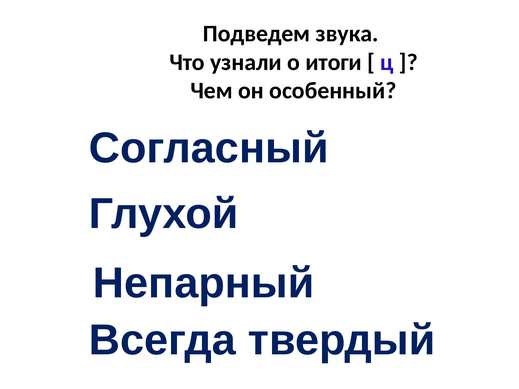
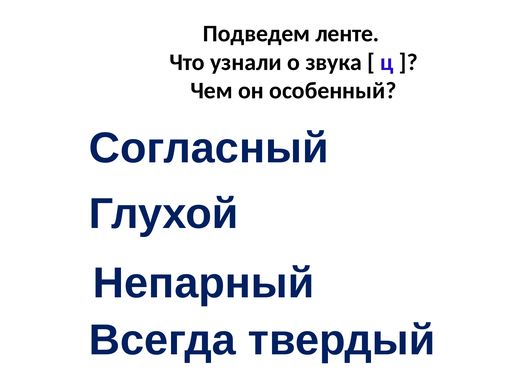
звука: звука -> ленте
итоги: итоги -> звука
